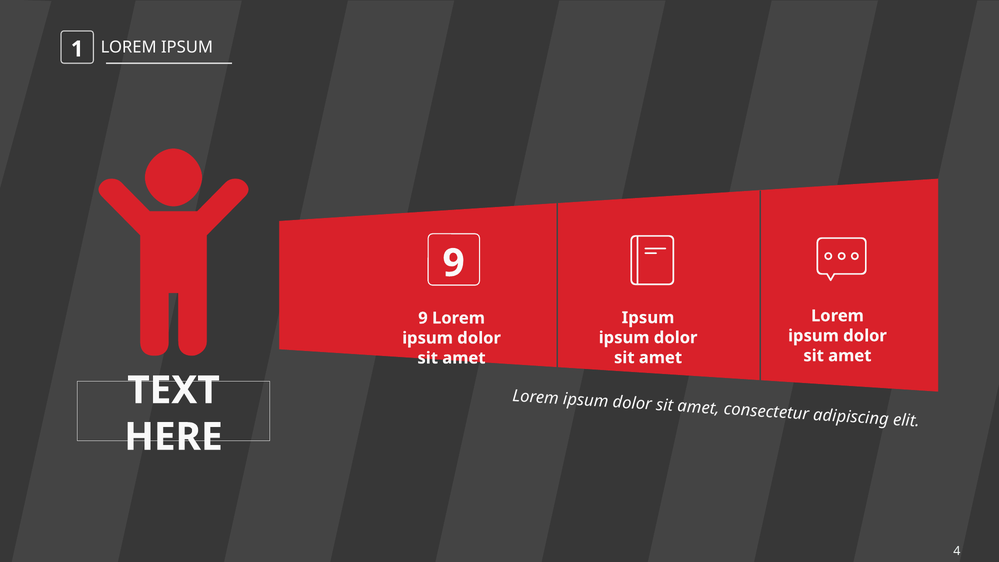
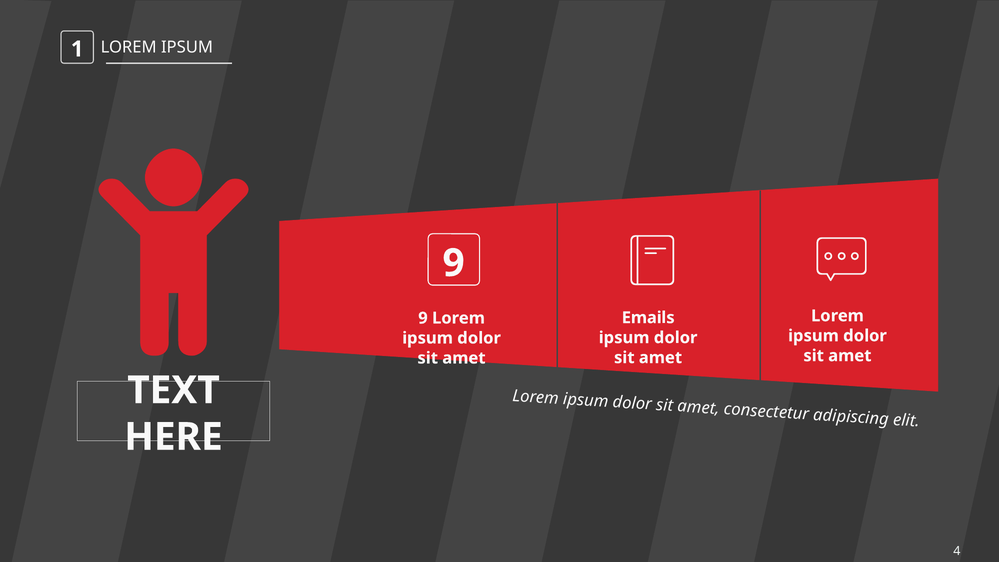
Ipsum at (648, 318): Ipsum -> Emails
